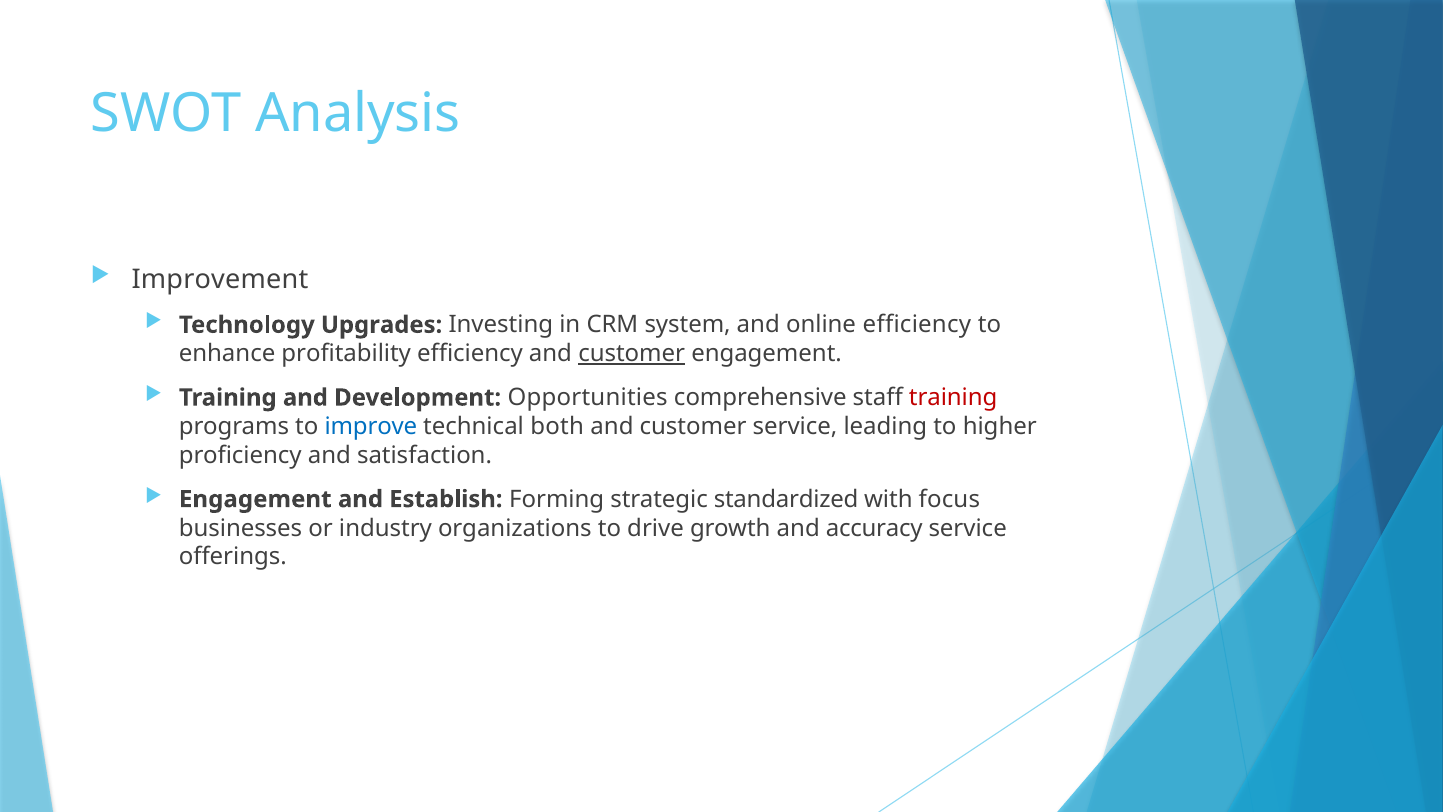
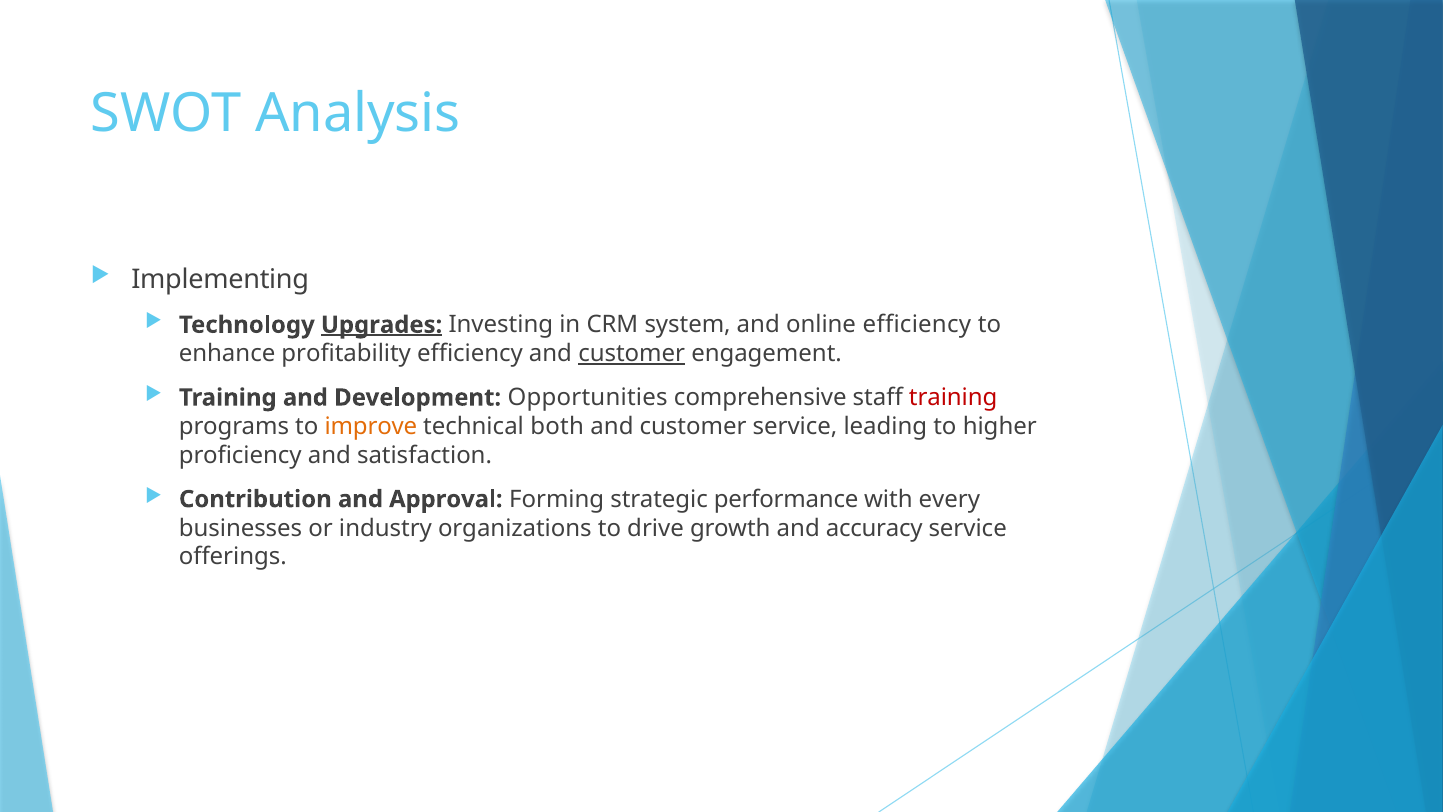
Improvement: Improvement -> Implementing
Upgrades underline: none -> present
improve colour: blue -> orange
Engagement at (255, 499): Engagement -> Contribution
Establish: Establish -> Approval
standardized: standardized -> performance
focus: focus -> every
